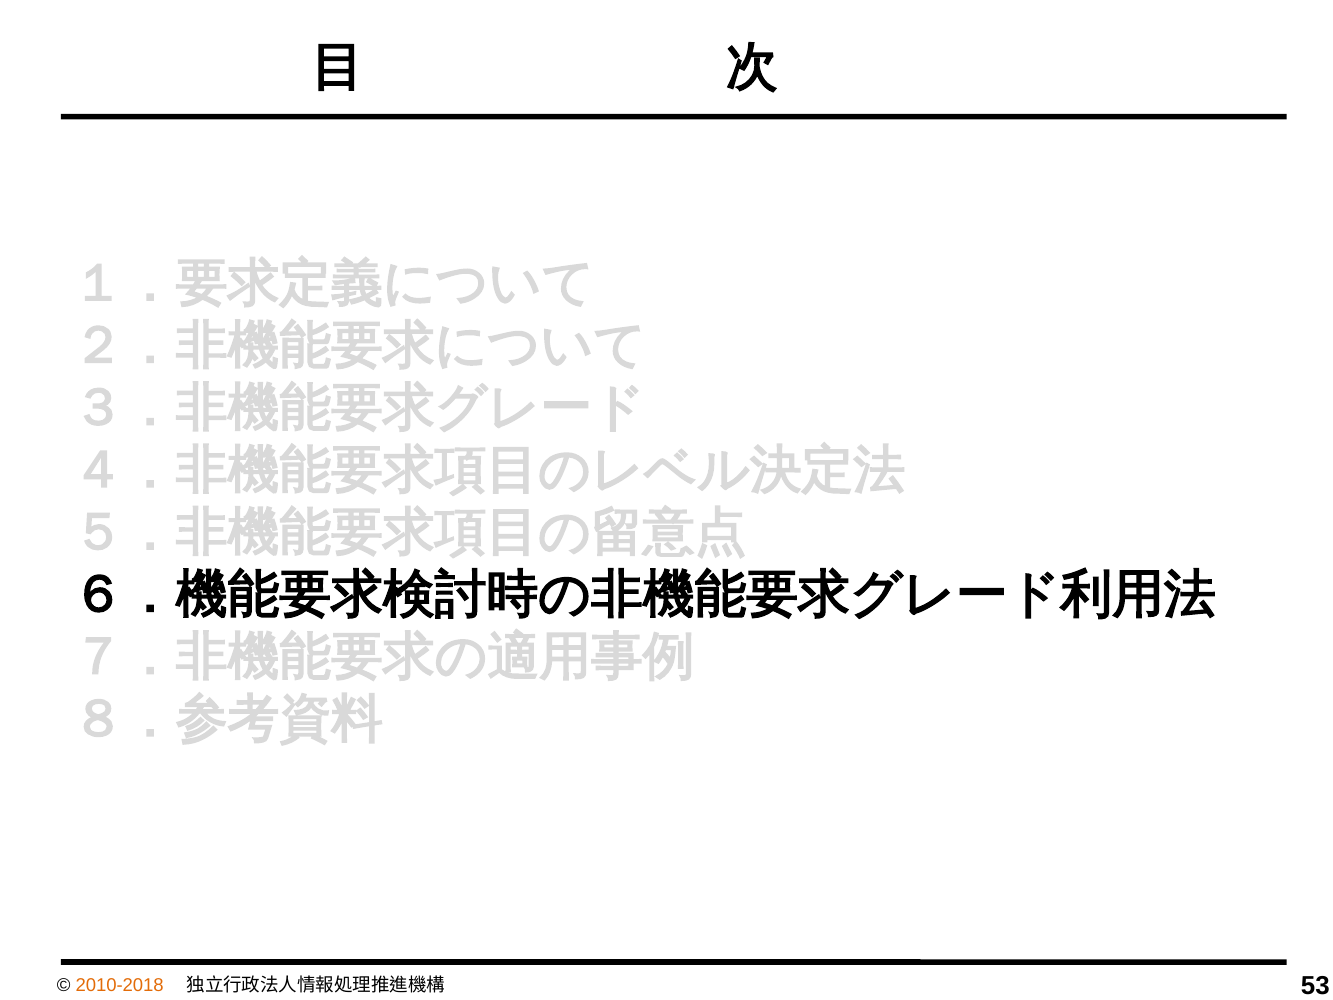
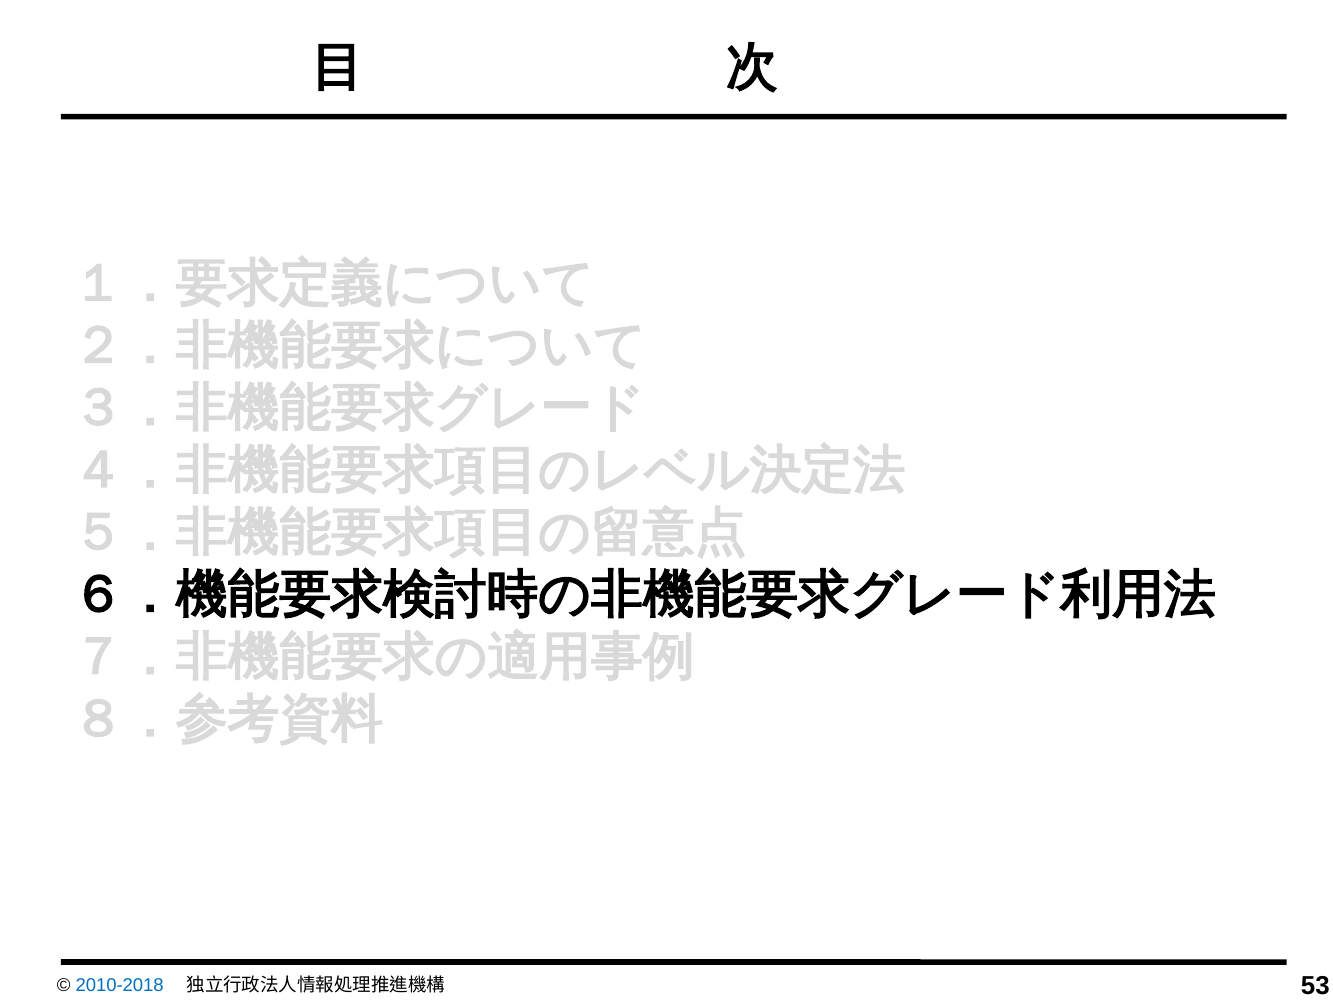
2010-2018 colour: orange -> blue
